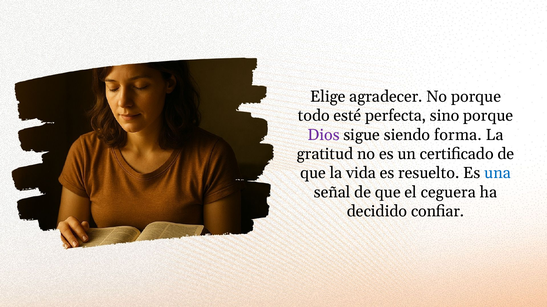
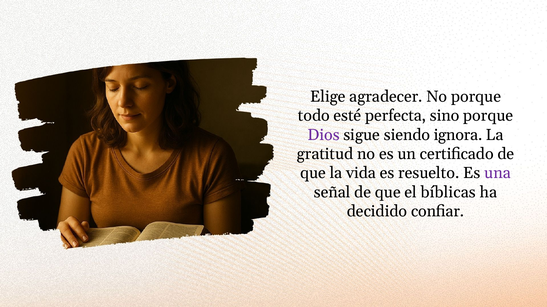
forma: forma -> ignora
una colour: blue -> purple
ceguera: ceguera -> bíblicas
